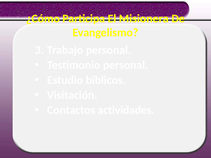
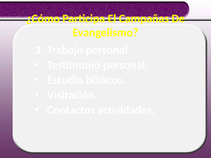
Misionera: Misionera -> Campañas
